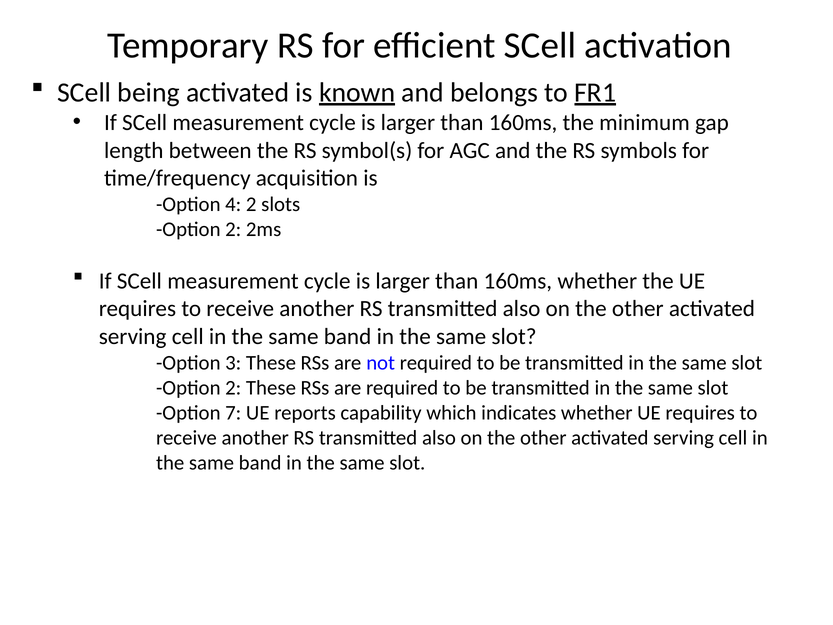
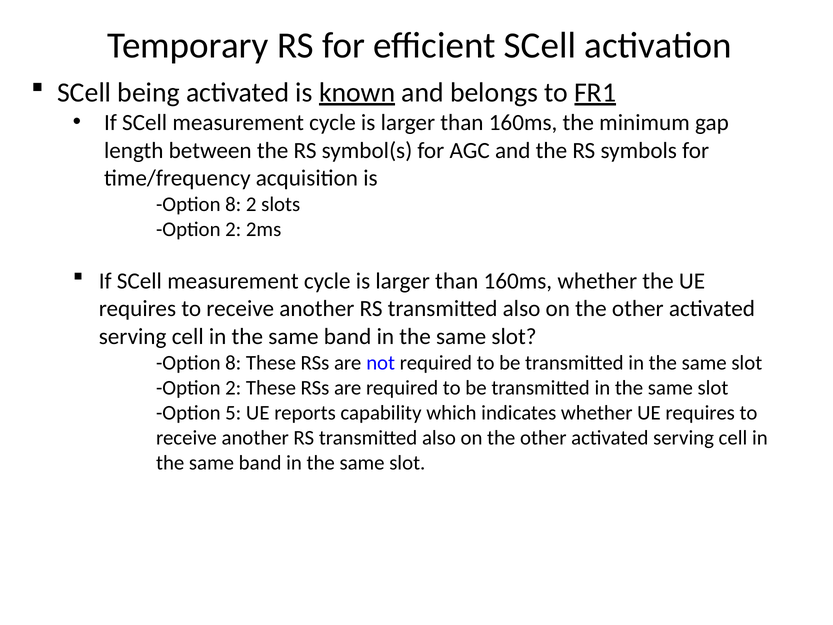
4 at (233, 204): 4 -> 8
3 at (233, 363): 3 -> 8
7: 7 -> 5
